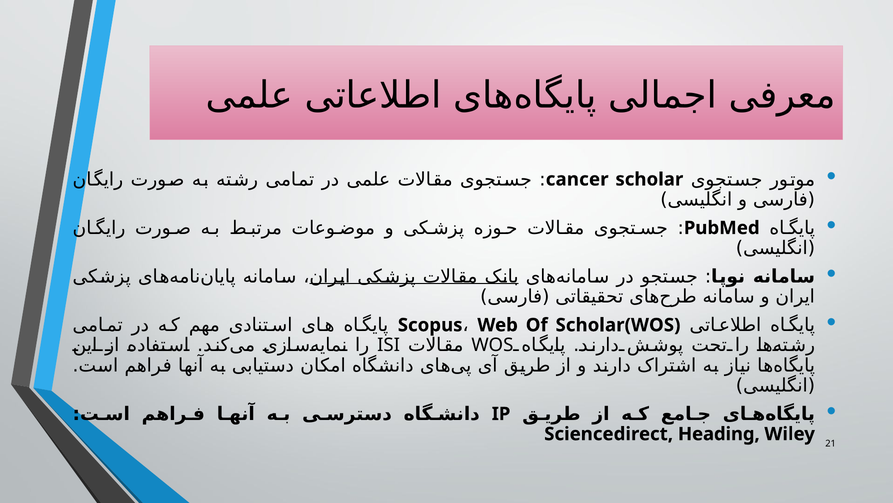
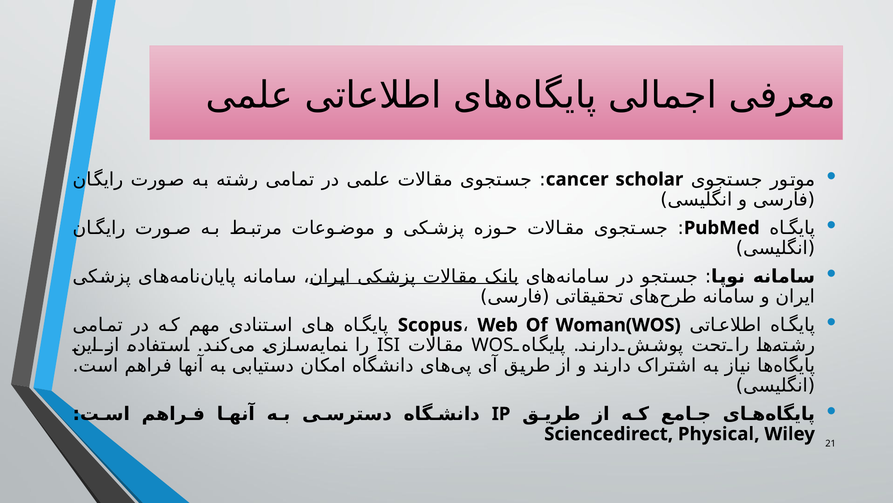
Scholar(WOS: Scholar(WOS -> Woman(WOS
Heading: Heading -> Physical
